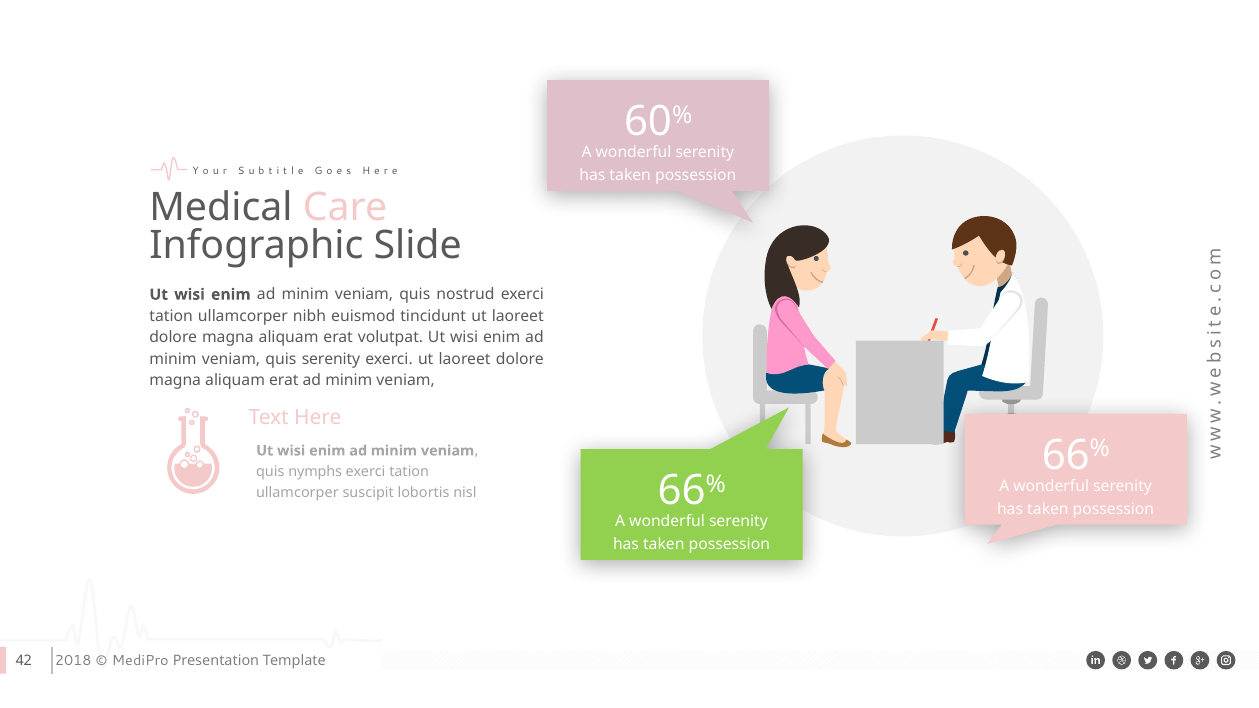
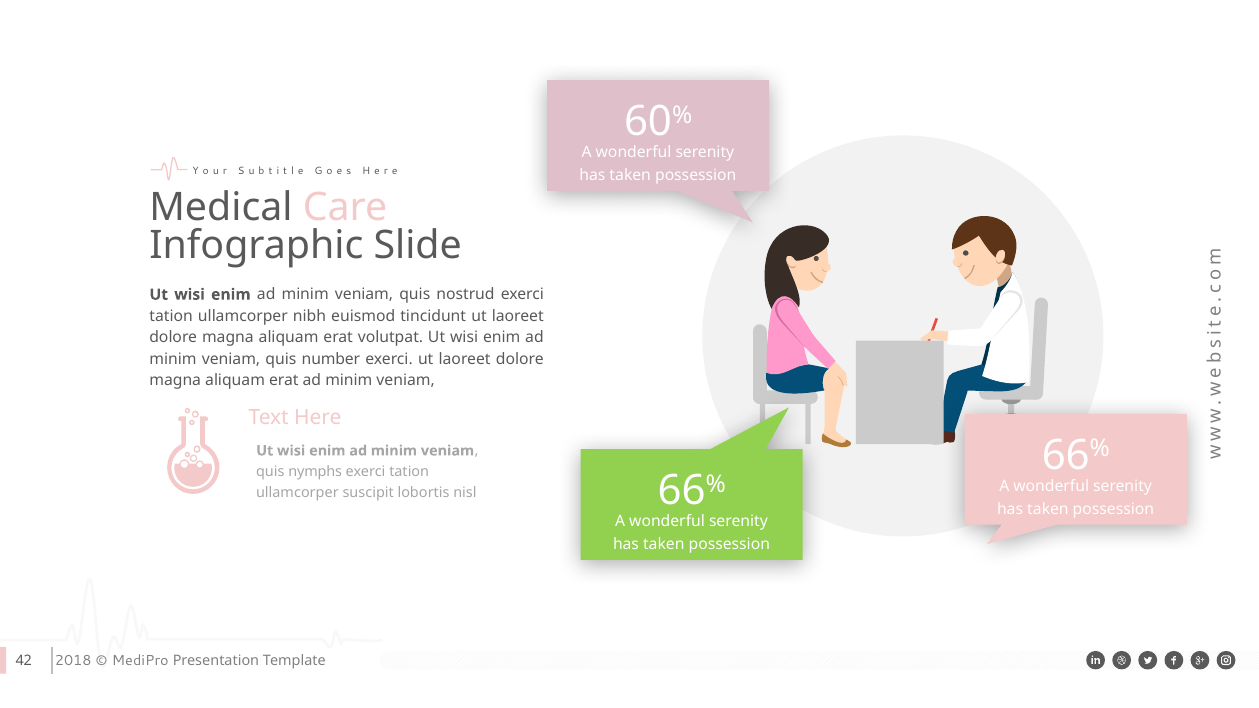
quis serenity: serenity -> number
